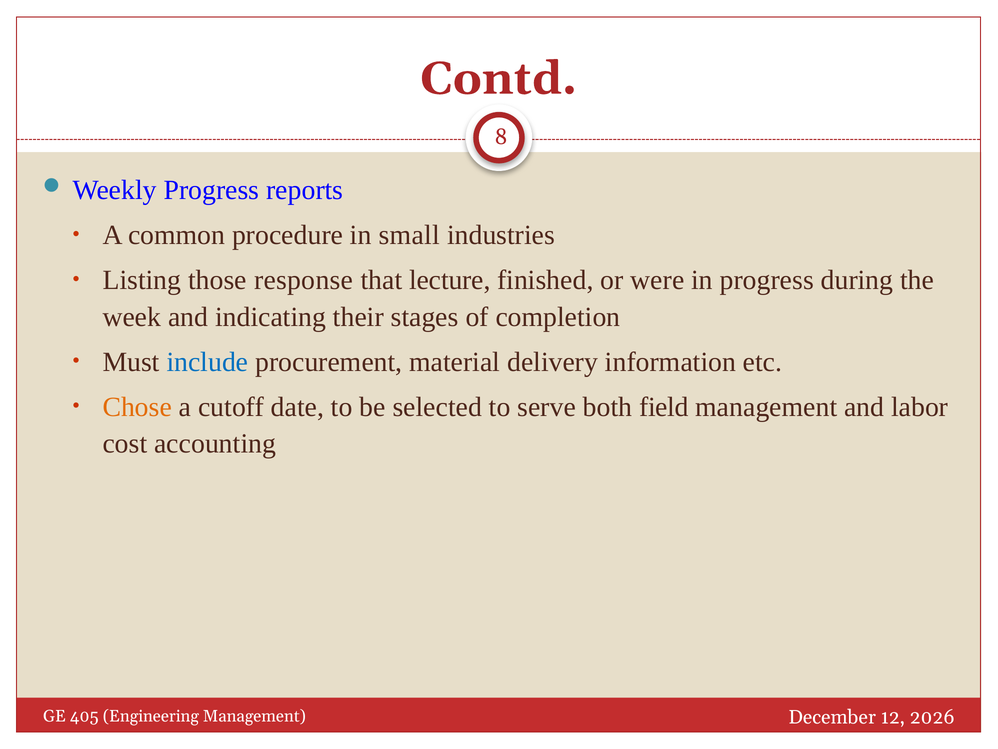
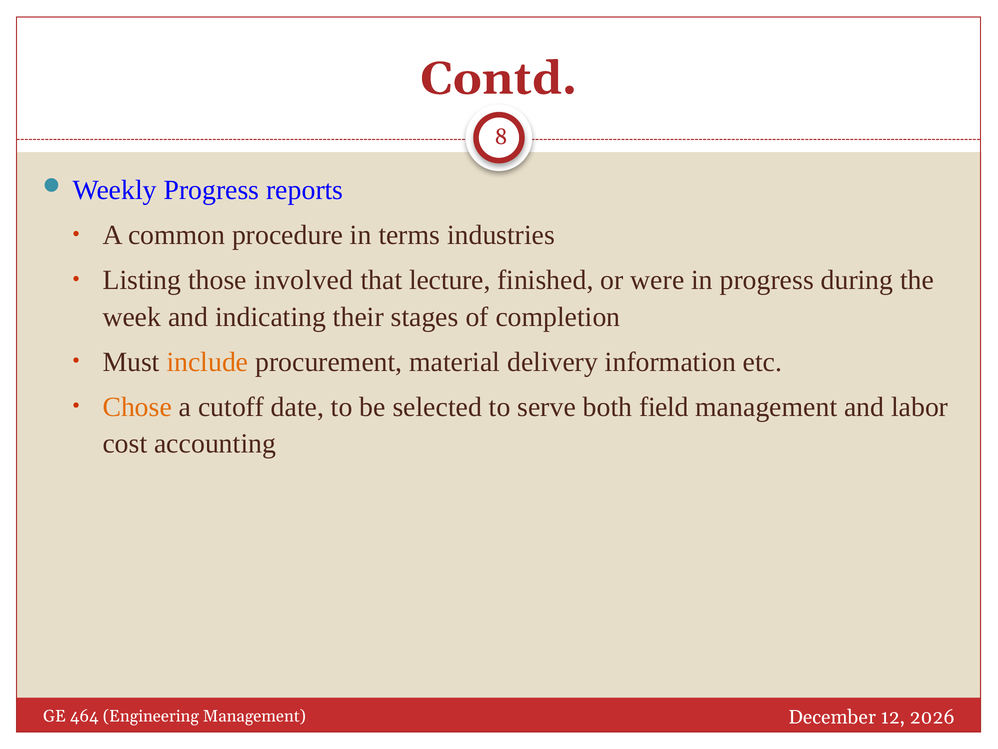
small: small -> terms
response: response -> involved
include colour: blue -> orange
405: 405 -> 464
